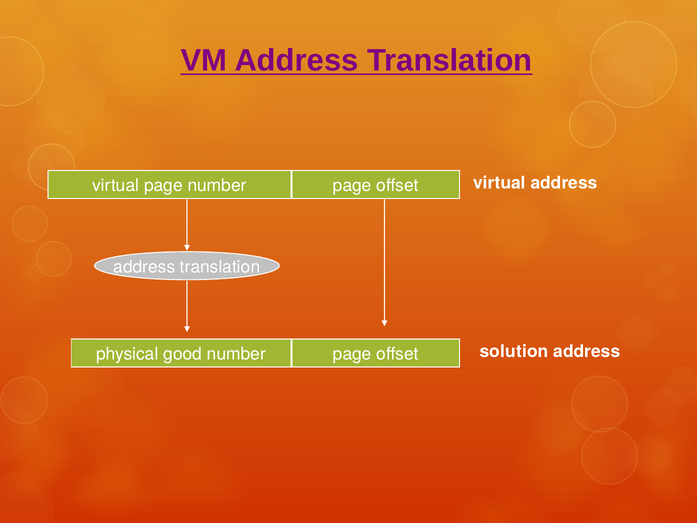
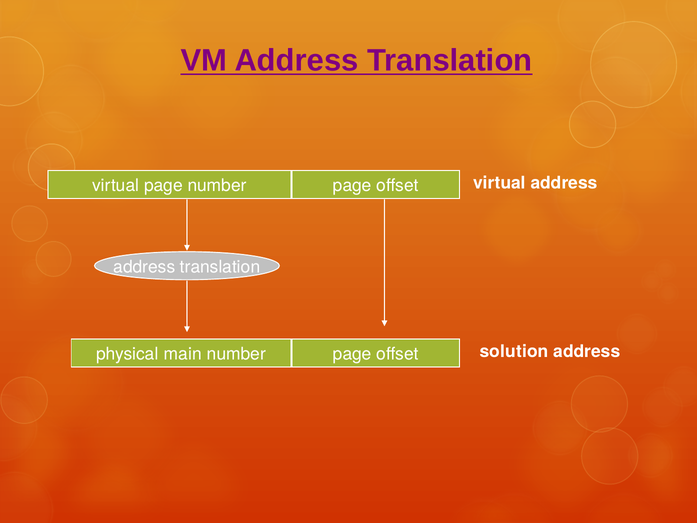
good: good -> main
